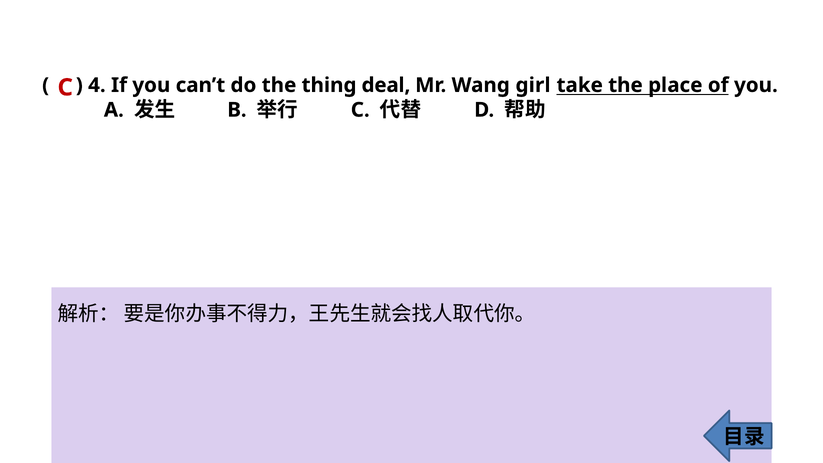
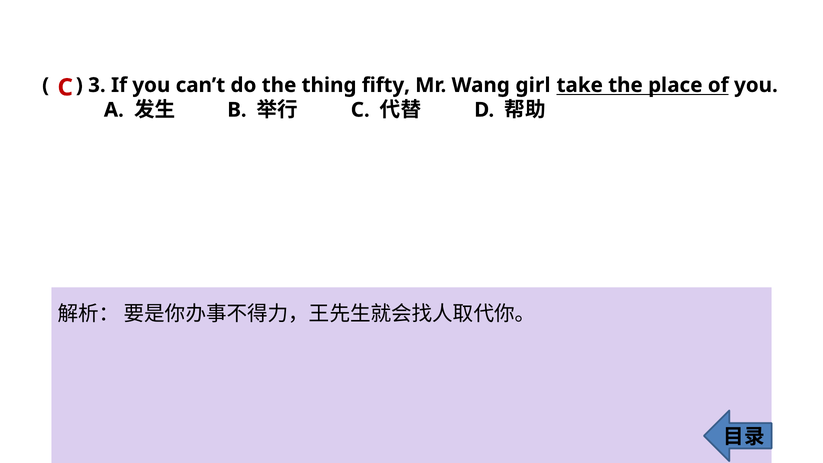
4: 4 -> 3
deal: deal -> fifty
